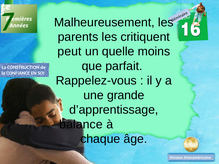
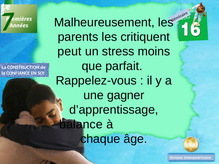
quelle: quelle -> stress
grande: grande -> gagner
